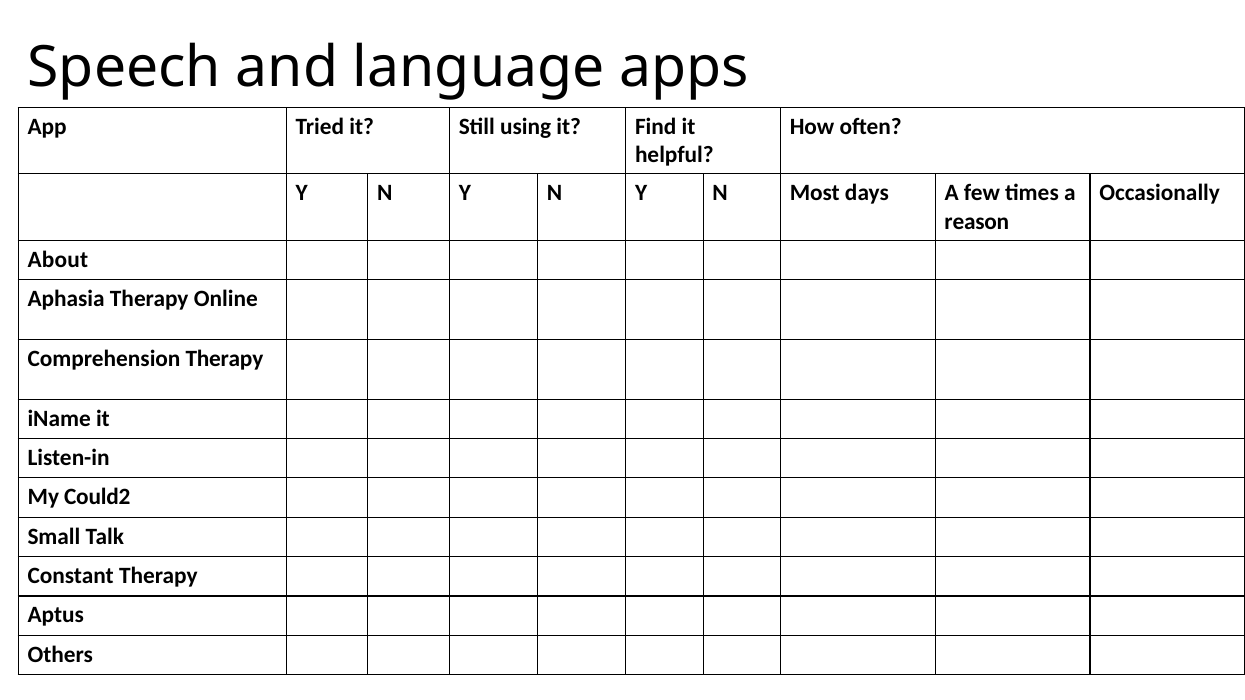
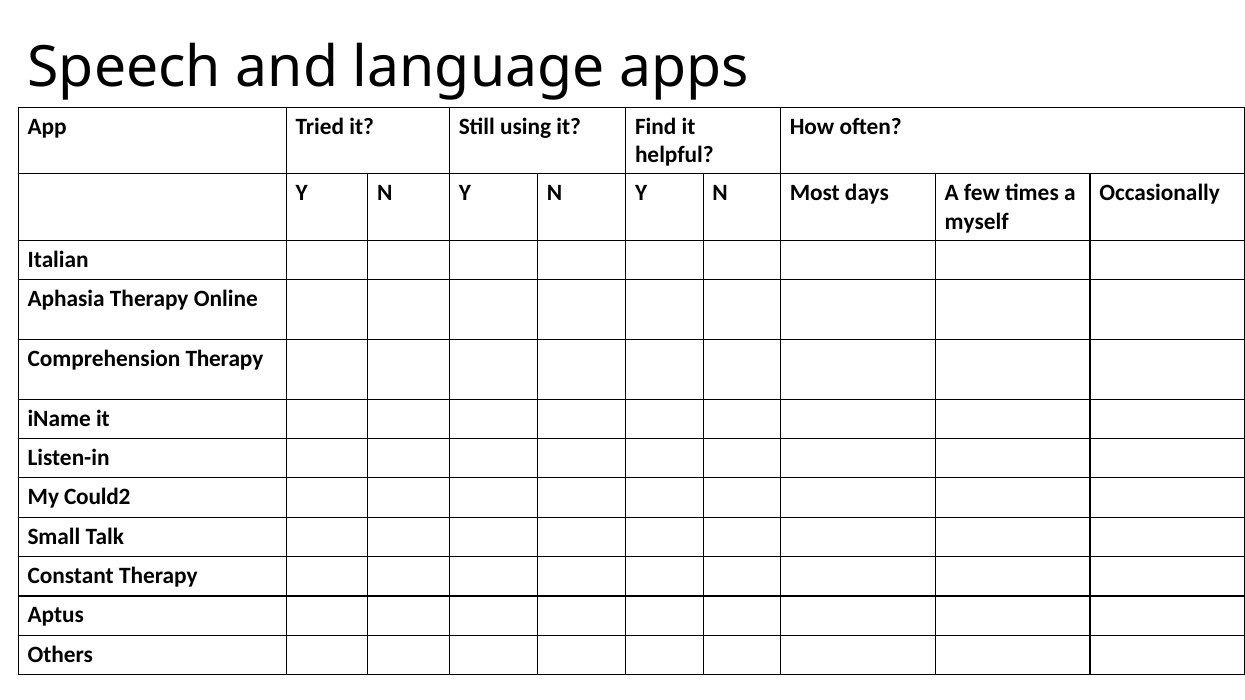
reason: reason -> myself
About: About -> Italian
